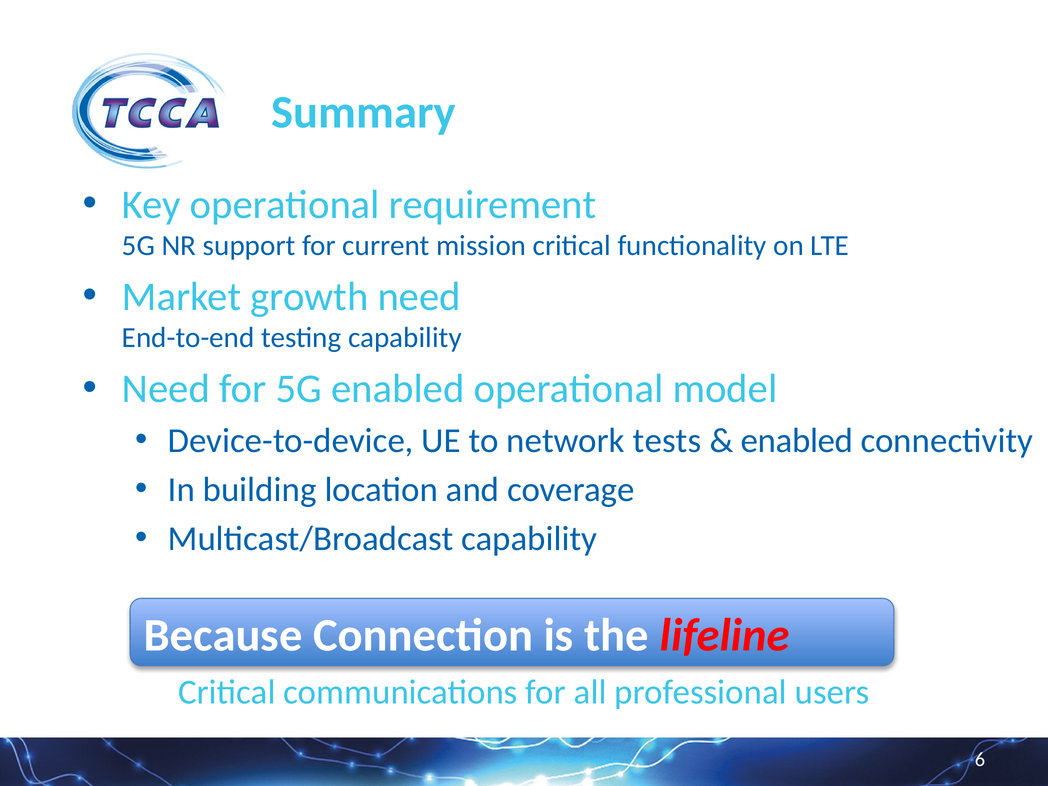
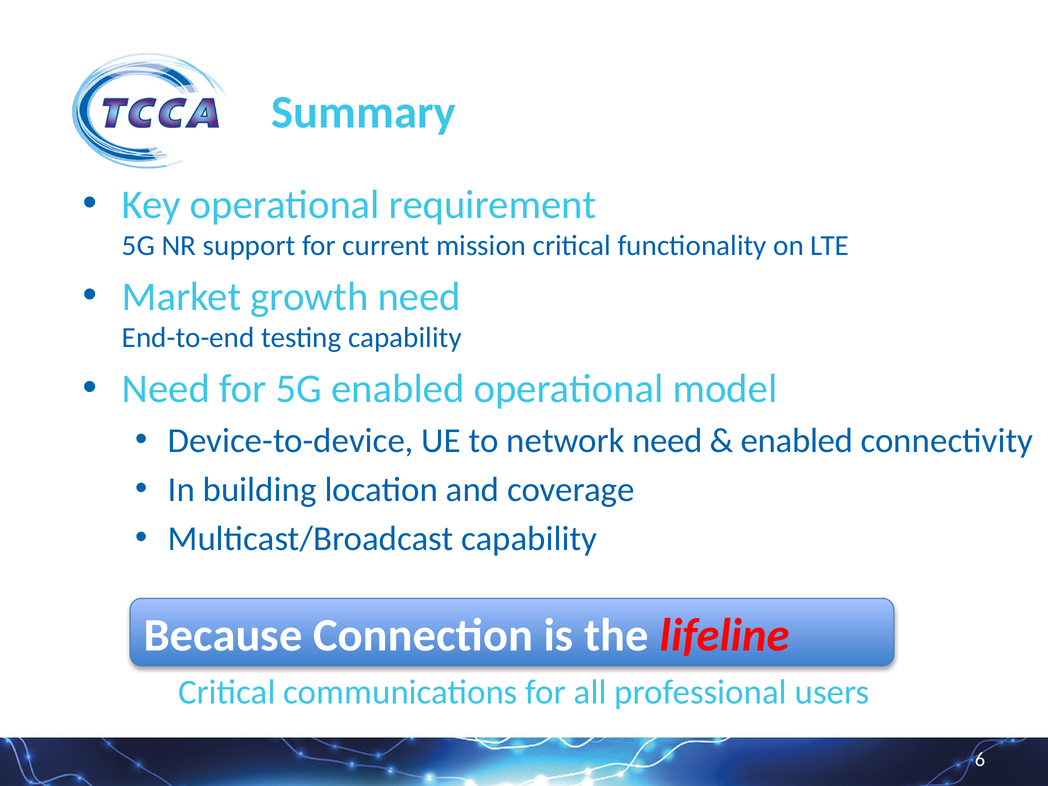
network tests: tests -> need
